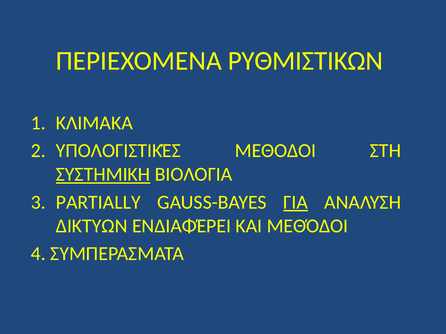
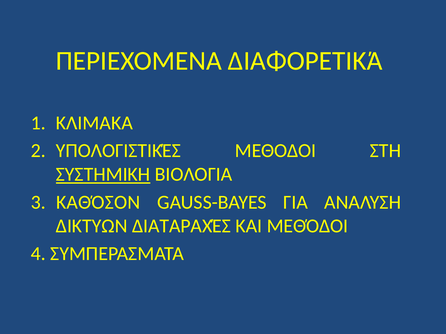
ΡΥΘΜΙΣΤΙΚΩΝ: ΡΥΘΜΙΣΤΙΚΩΝ -> ΔΙΑΦΟΡΕΤΙΚΆ
PARTIALLY: PARTIALLY -> ΚΑΘΌΣΟΝ
ΓΙΑ underline: present -> none
ΕΝΔΙΑΦΈΡΕΙ: ΕΝΔΙΑΦΈΡΕΙ -> ΔΙΑΤΑΡΑΧΈΣ
